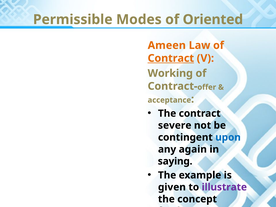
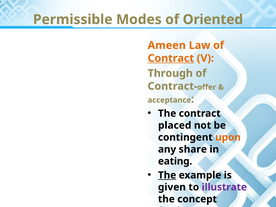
Working: Working -> Through
severe: severe -> placed
upon colour: blue -> orange
again: again -> share
saying: saying -> eating
The at (167, 175) underline: none -> present
